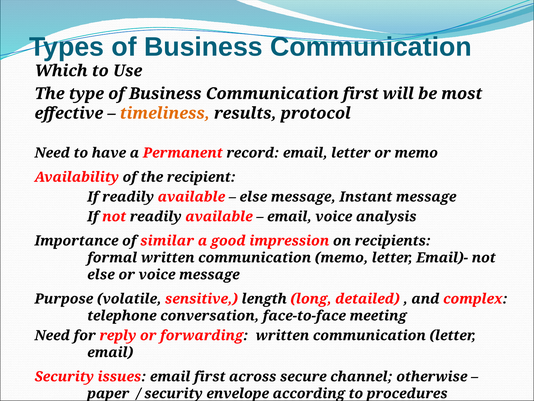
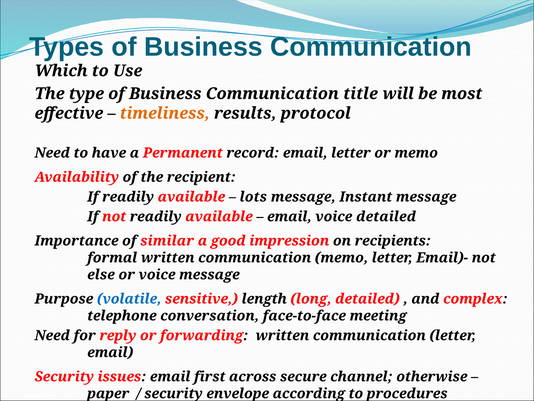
Communication first: first -> title
else at (253, 197): else -> lots
voice analysis: analysis -> detailed
volatile colour: black -> blue
